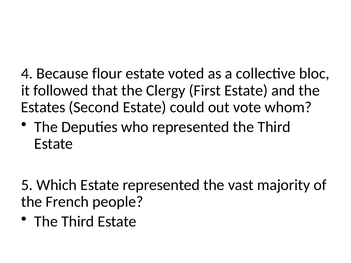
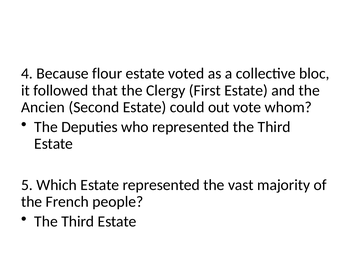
Estates: Estates -> Ancien
